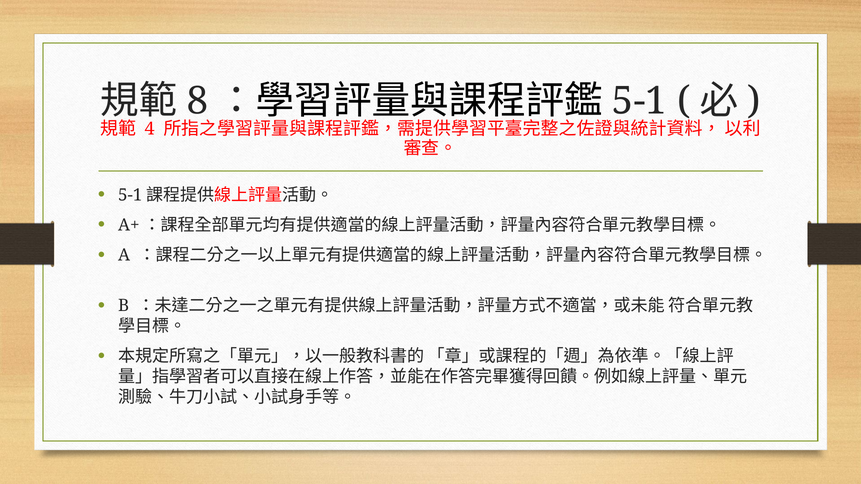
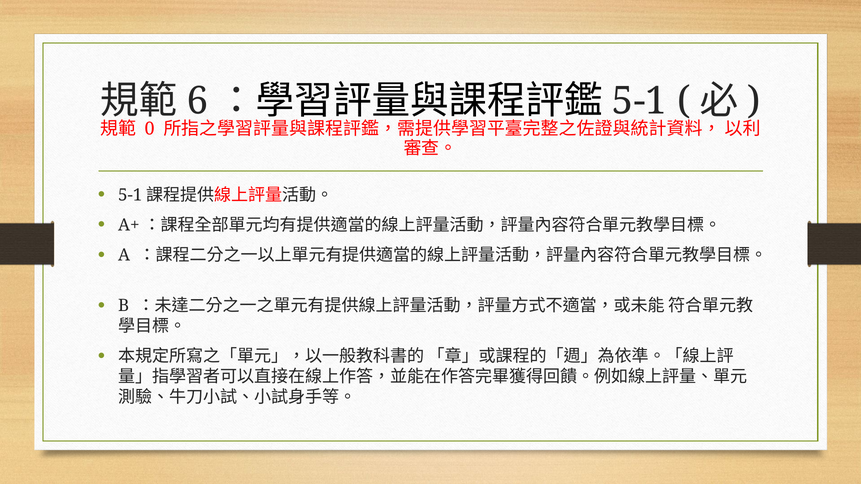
8: 8 -> 6
4: 4 -> 0
